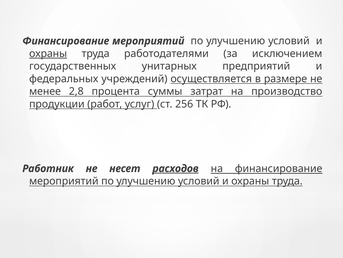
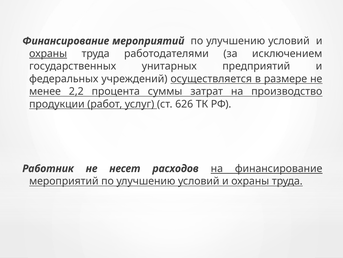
2,8: 2,8 -> 2,2
256: 256 -> 626
расходов underline: present -> none
